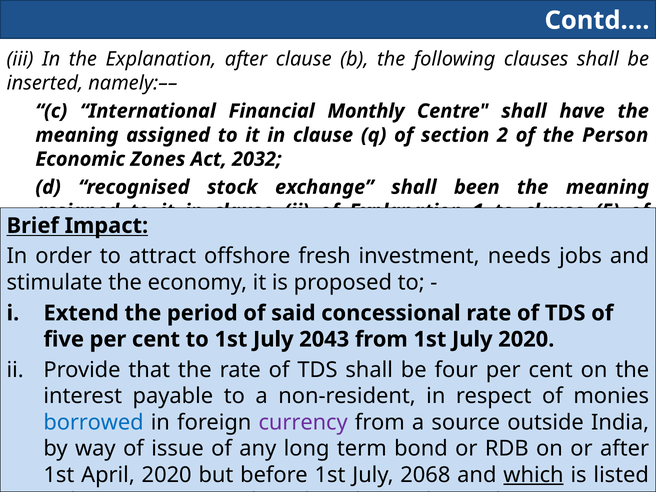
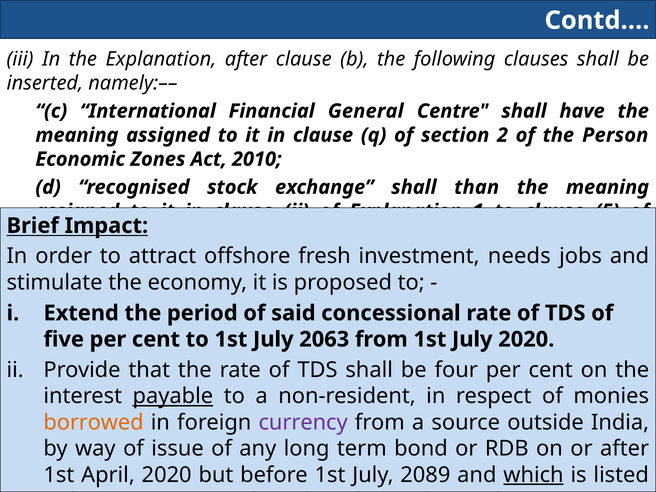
Monthly: Monthly -> General
2032: 2032 -> 2010
been: been -> than
2043: 2043 -> 2063
payable underline: none -> present
borrowed colour: blue -> orange
2068: 2068 -> 2089
